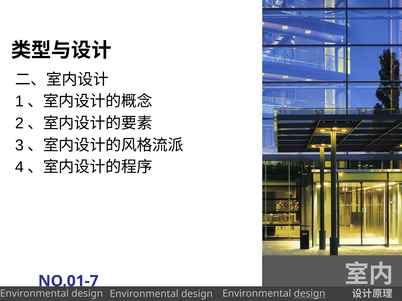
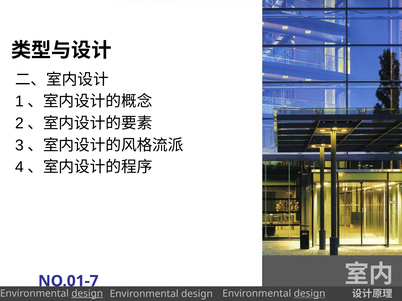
design at (87, 294) underline: none -> present
